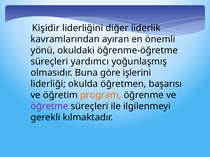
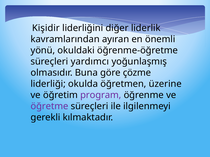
işlerini: işlerini -> çözme
başarısı: başarısı -> üzerine
program colour: orange -> purple
